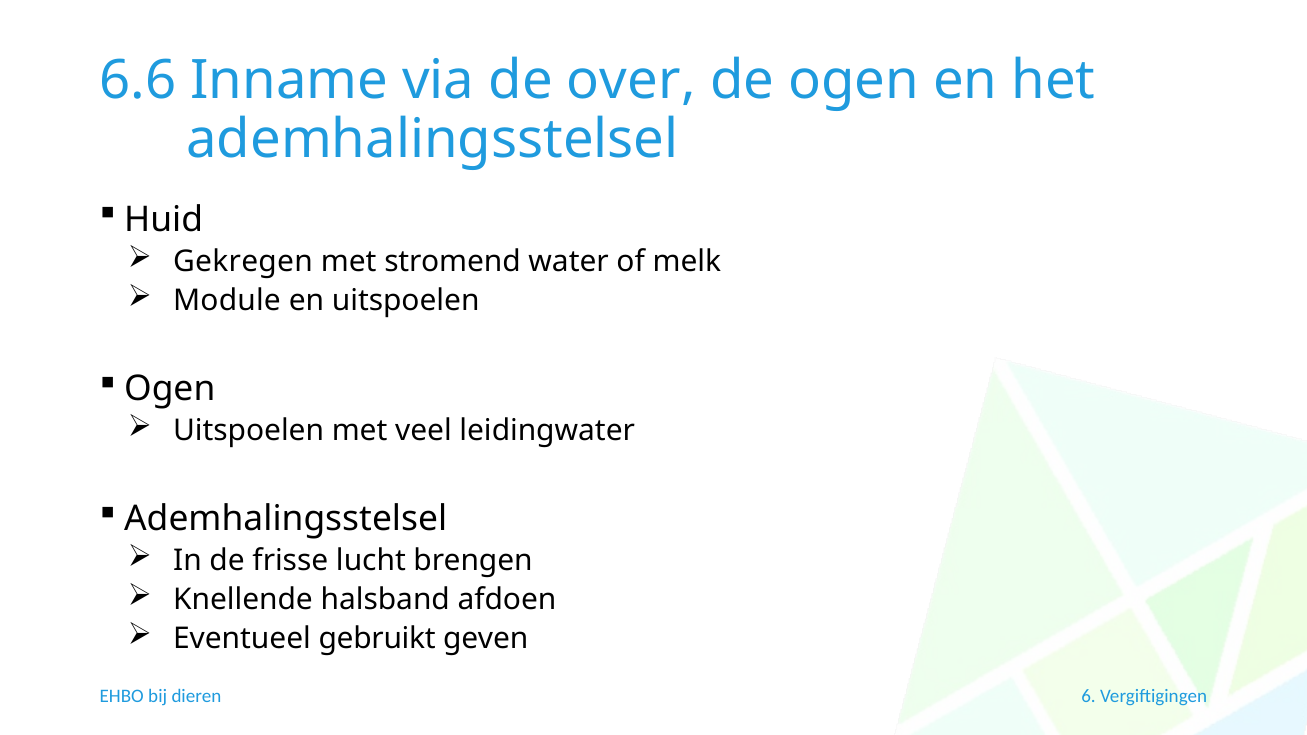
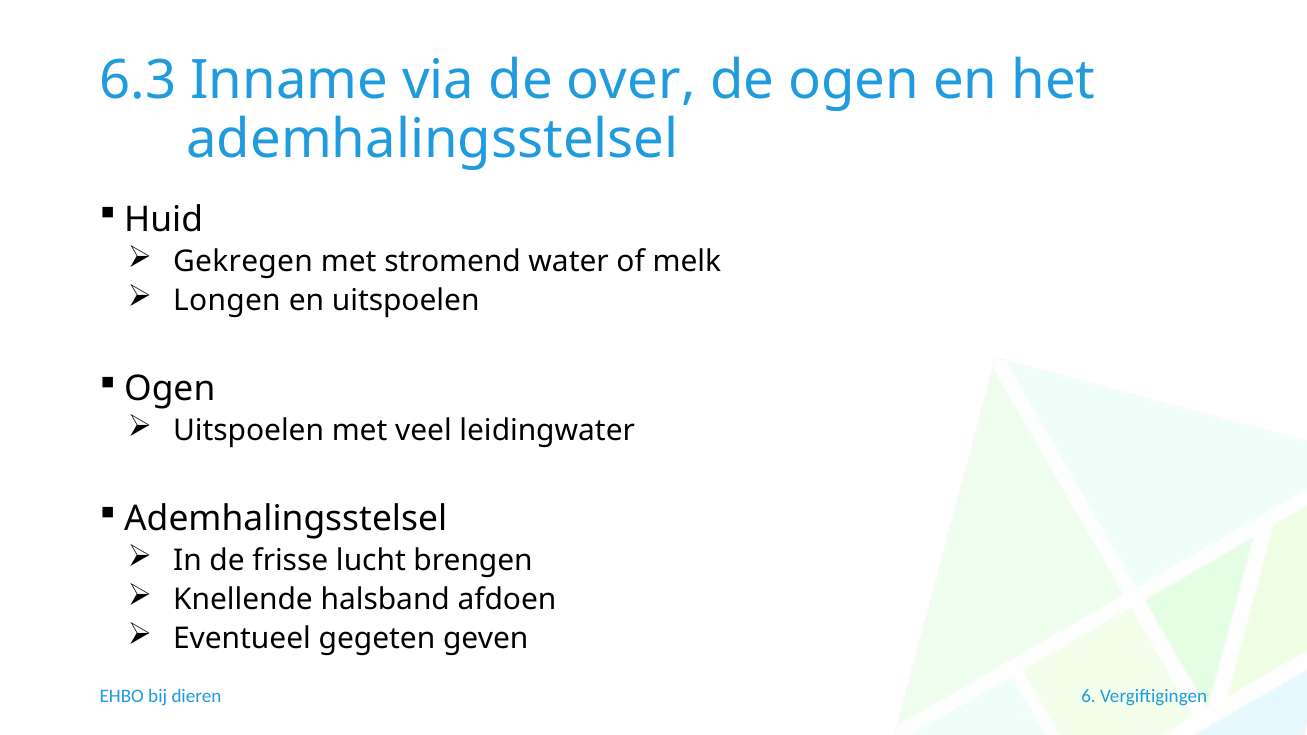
6.6: 6.6 -> 6.3
Module: Module -> Longen
gebruikt: gebruikt -> gegeten
